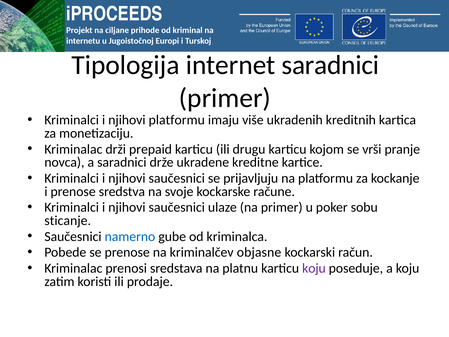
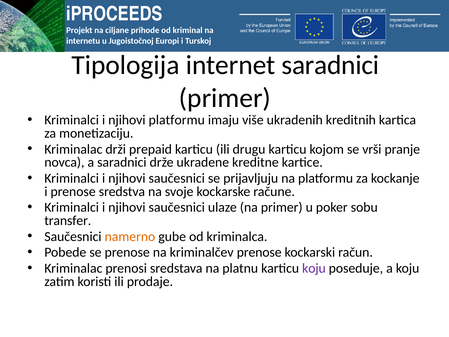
sticanje: sticanje -> transfer
namerno colour: blue -> orange
kriminalčev objasne: objasne -> prenose
